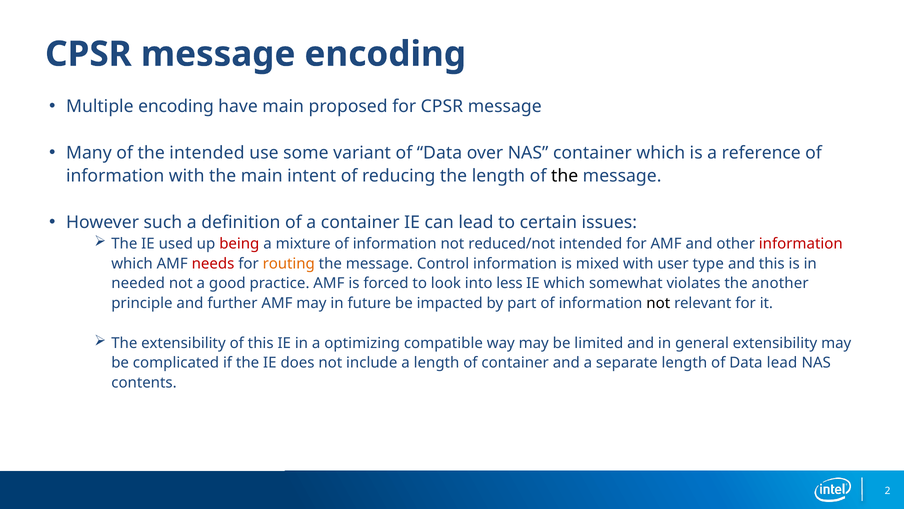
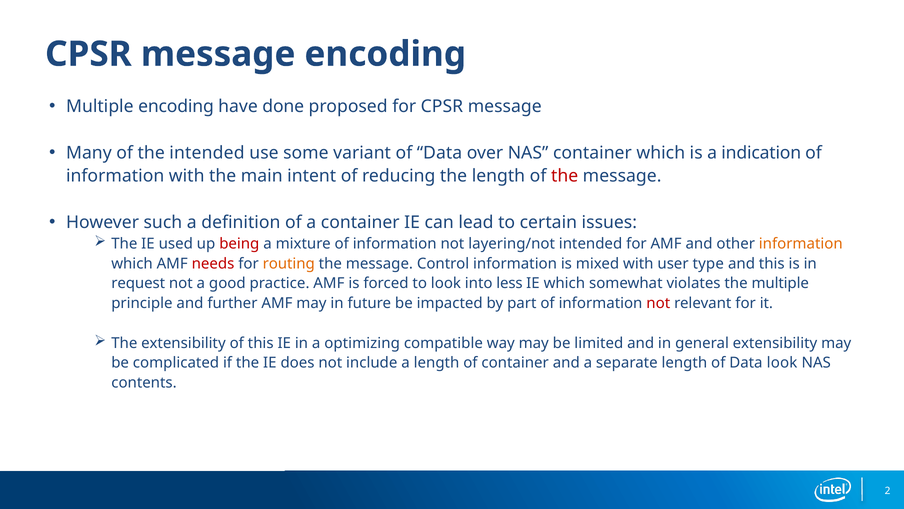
have main: main -> done
reference: reference -> indication
the at (565, 176) colour: black -> red
reduced/not: reduced/not -> layering/not
information at (801, 244) colour: red -> orange
needed: needed -> request
the another: another -> multiple
not at (658, 303) colour: black -> red
Data lead: lead -> look
